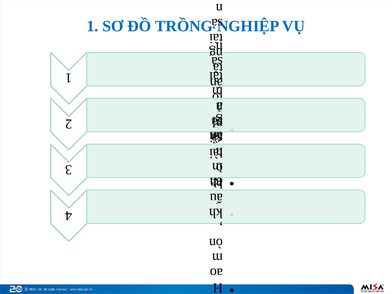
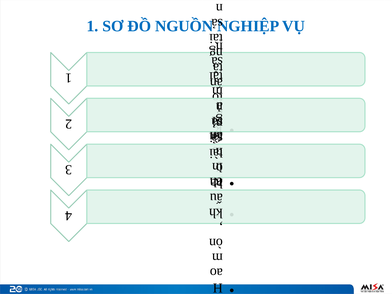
TRỒNG: TRỒNG -> NGUỒN
